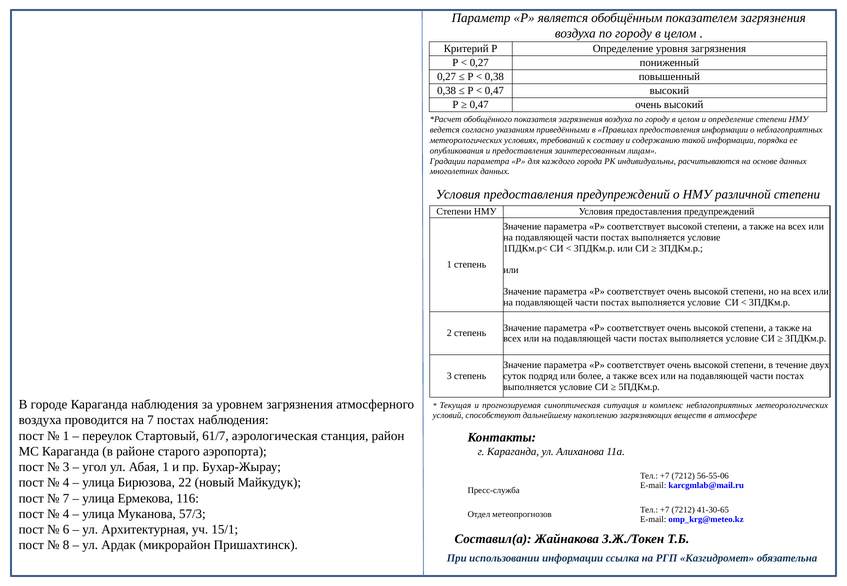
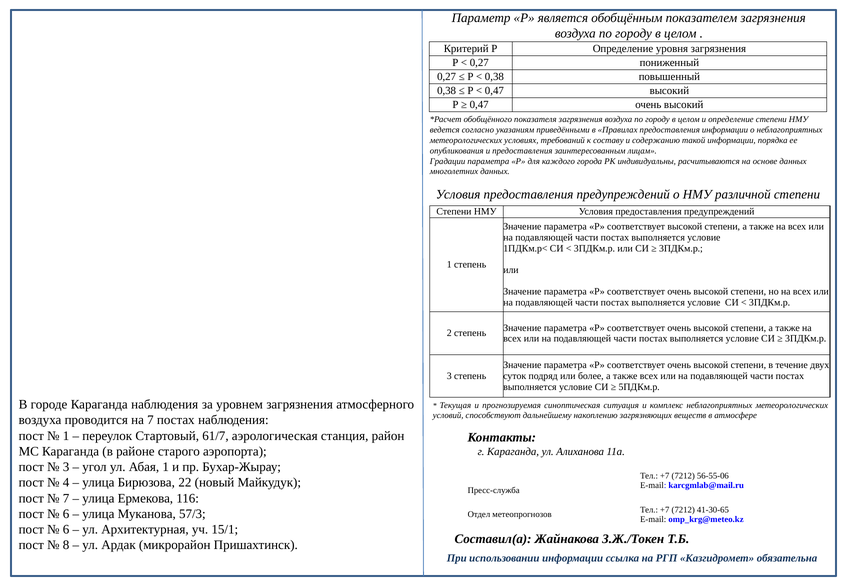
4 at (66, 514): 4 -> 6
